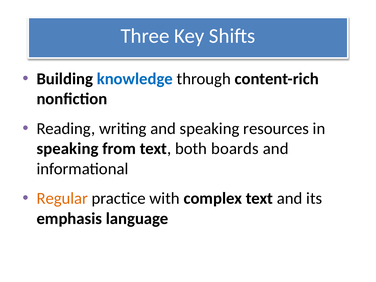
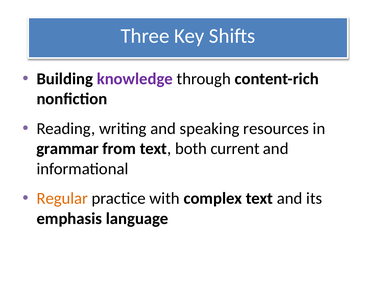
knowledge colour: blue -> purple
speaking at (68, 149): speaking -> grammar
boards: boards -> current
